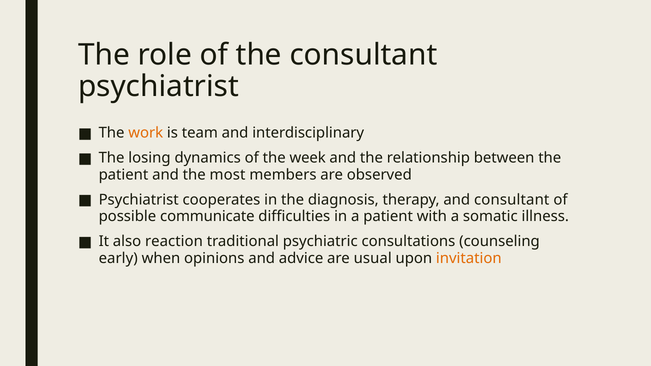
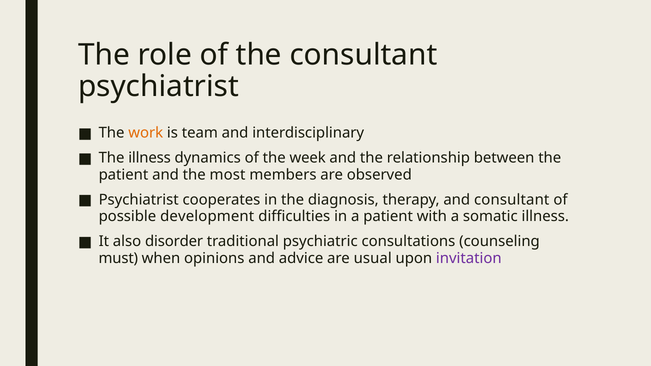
The losing: losing -> illness
communicate: communicate -> development
reaction: reaction -> disorder
early: early -> must
invitation colour: orange -> purple
